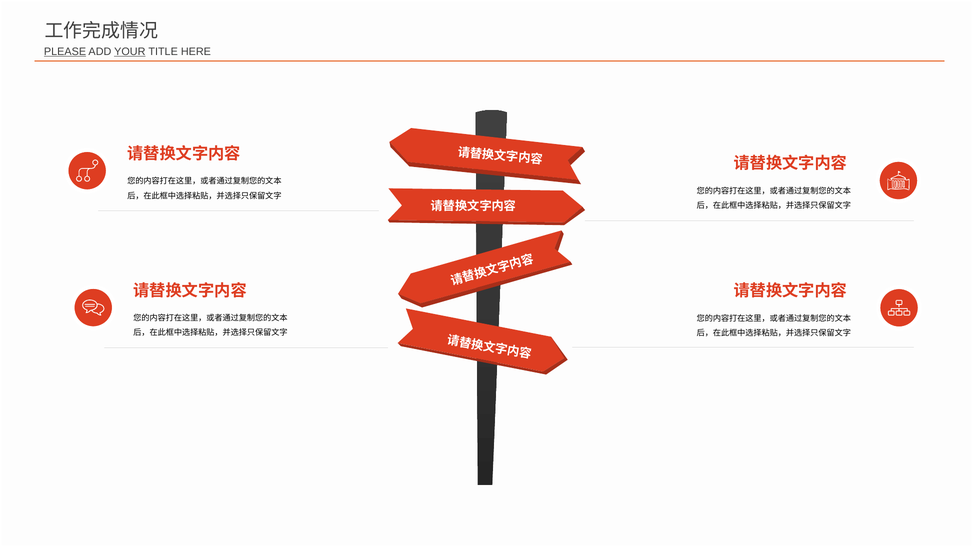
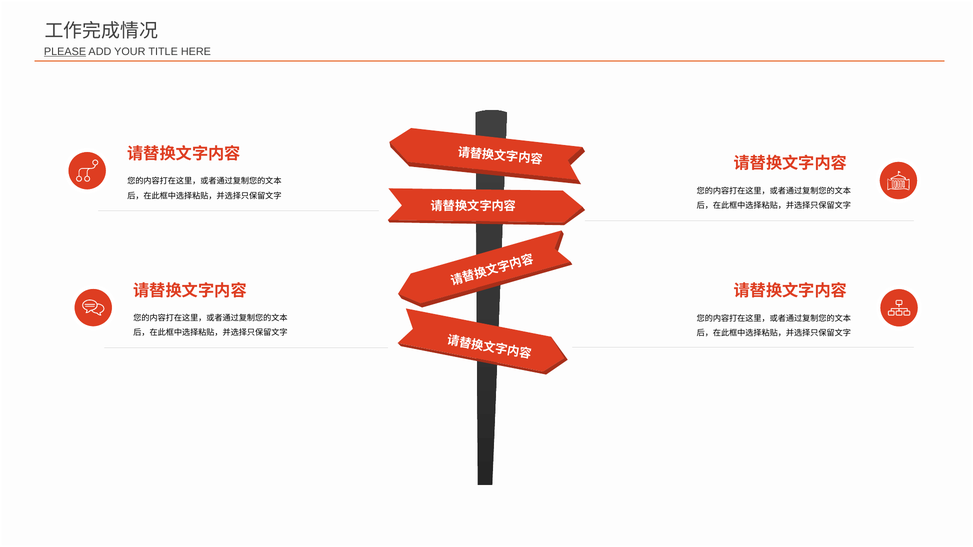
YOUR underline: present -> none
